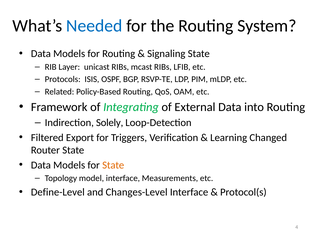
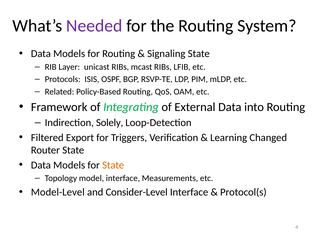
Needed colour: blue -> purple
Define-Level: Define-Level -> Model-Level
Changes-Level: Changes-Level -> Consider-Level
